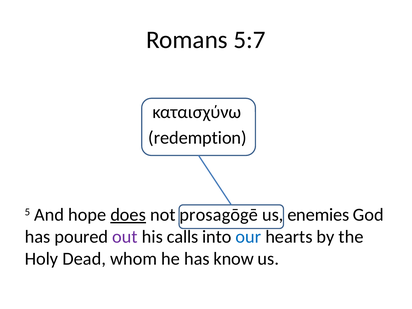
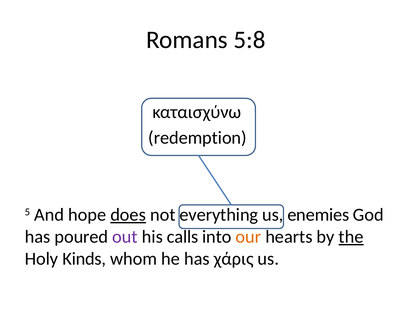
5:7: 5:7 -> 5:8
prosagōgē: prosagōgē -> everything
our colour: blue -> orange
the underline: none -> present
Dead: Dead -> Kinds
know: know -> χάρις
